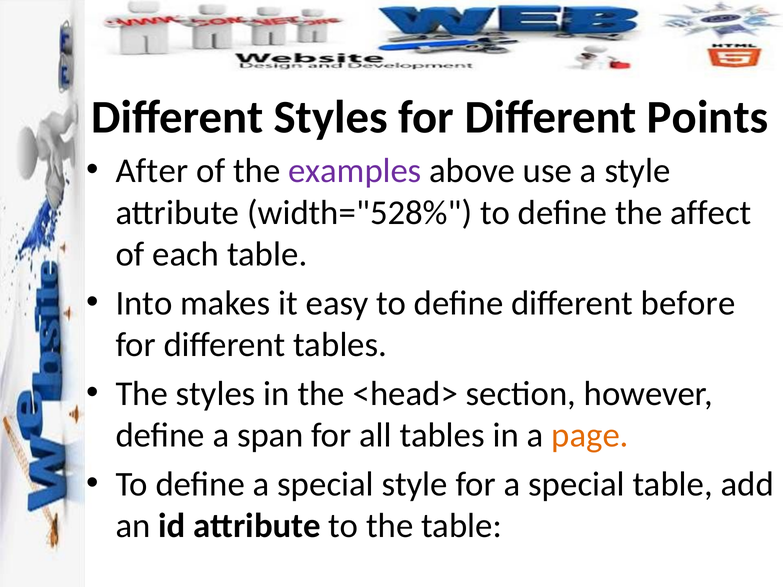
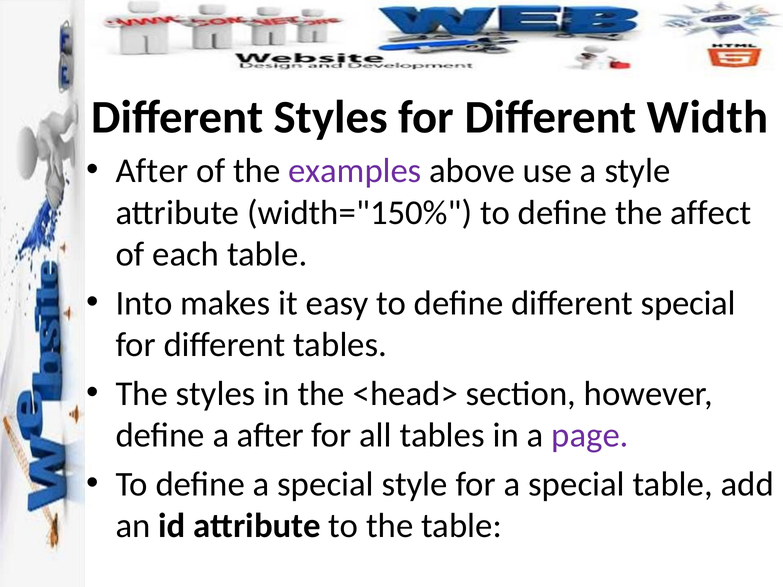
Points: Points -> Width
width="528%: width="528% -> width="150%
different before: before -> special
a span: span -> after
page colour: orange -> purple
